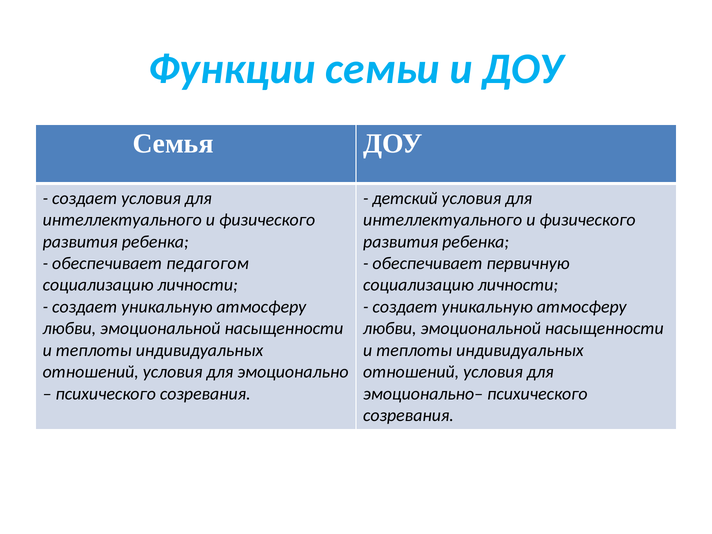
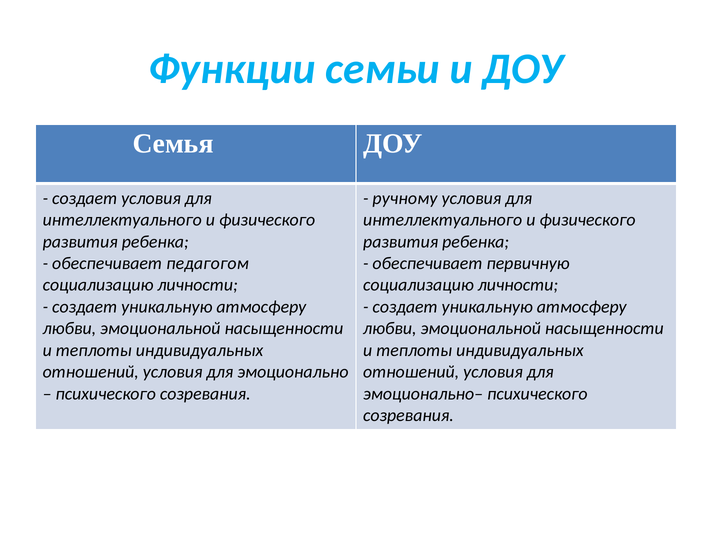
детский: детский -> ручному
